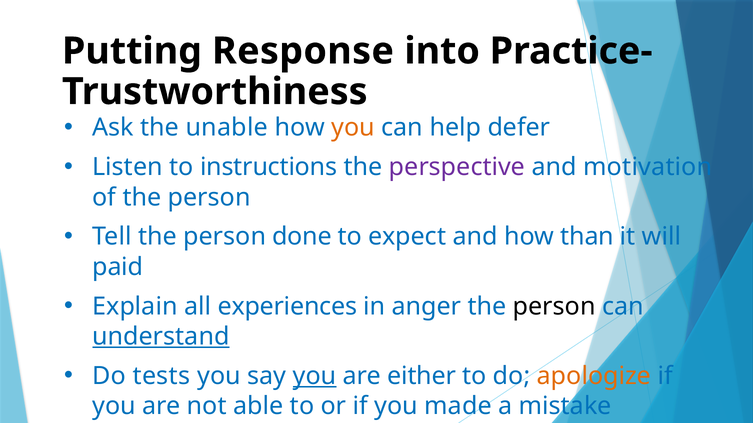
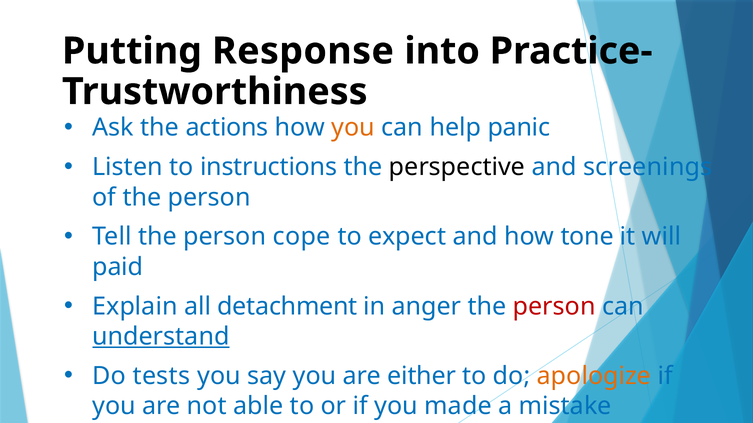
unable: unable -> actions
defer: defer -> panic
perspective colour: purple -> black
motivation: motivation -> screenings
done: done -> cope
than: than -> tone
experiences: experiences -> detachment
person at (554, 307) colour: black -> red
you at (315, 376) underline: present -> none
